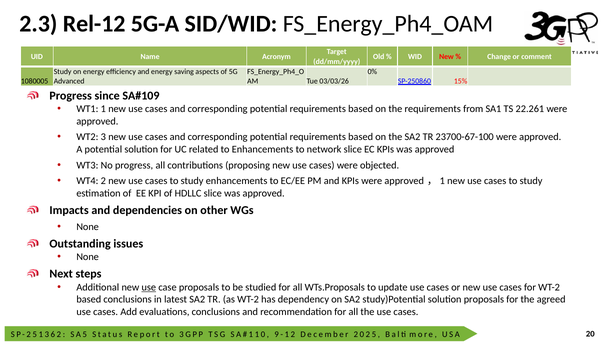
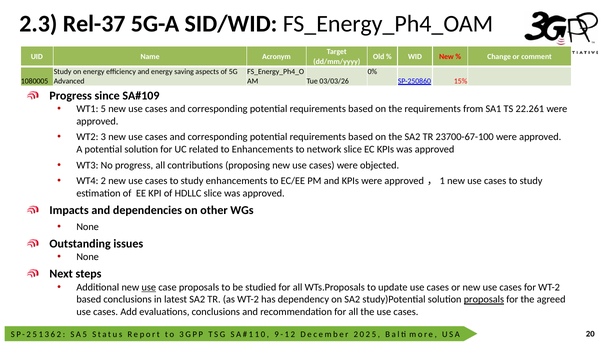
Rel-12: Rel-12 -> Rel-37
1: 1 -> 5
proposals at (484, 299) underline: none -> present
